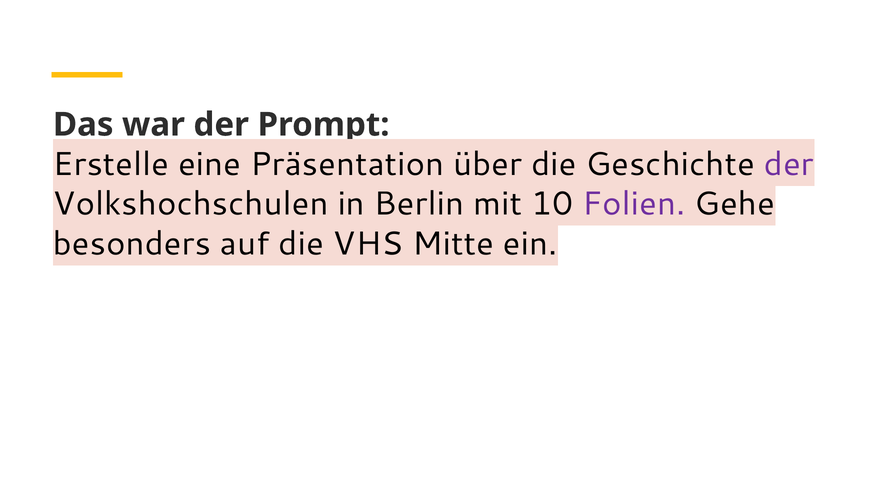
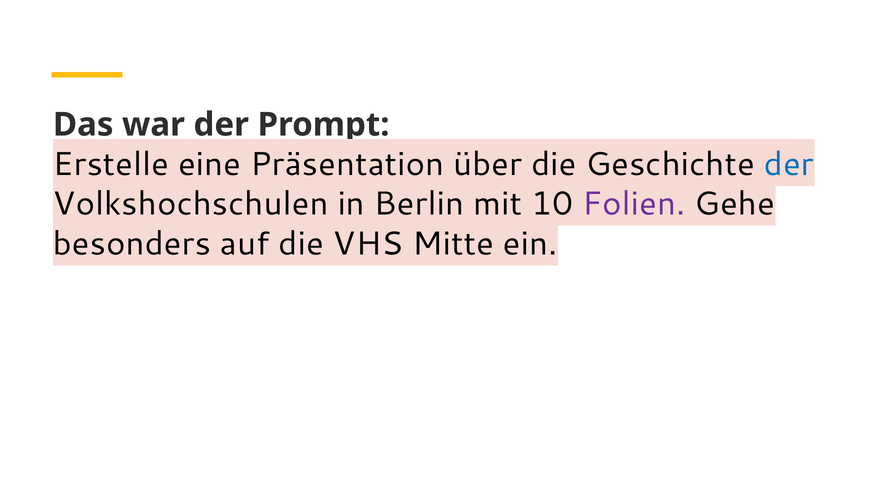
der at (789, 164) colour: purple -> blue
